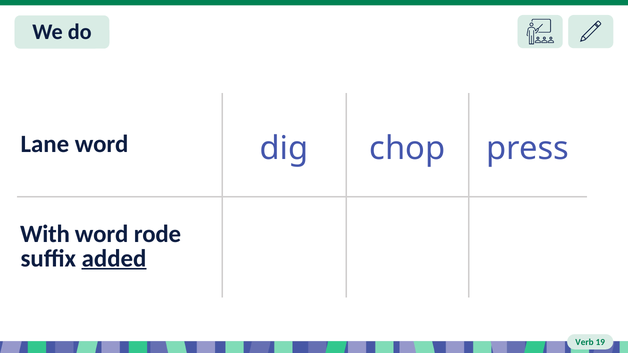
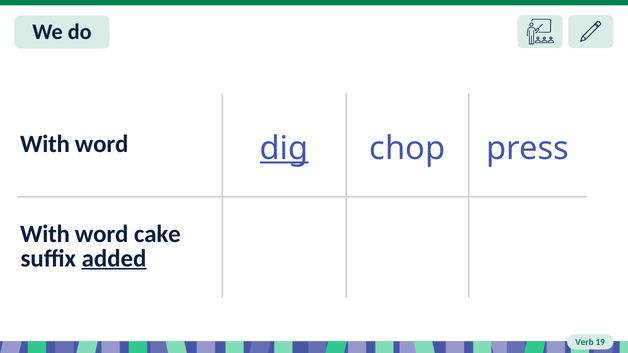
Lane at (45, 144): Lane -> With
dig underline: none -> present
rode: rode -> cake
